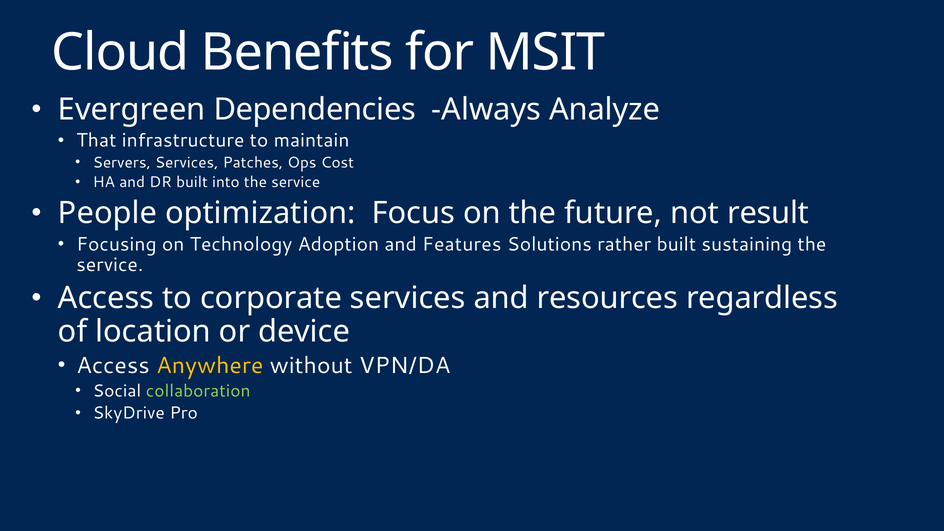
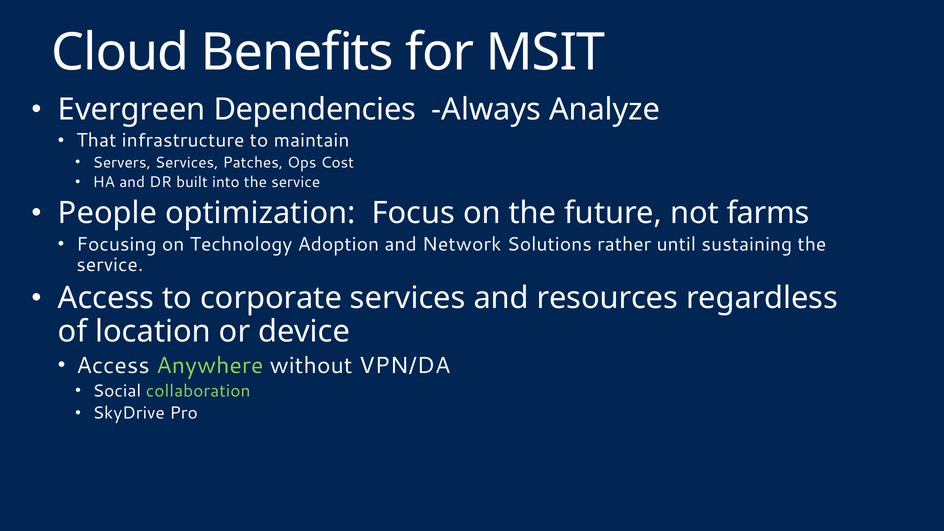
result: result -> farms
Features: Features -> Network
rather built: built -> until
Anywhere colour: yellow -> light green
